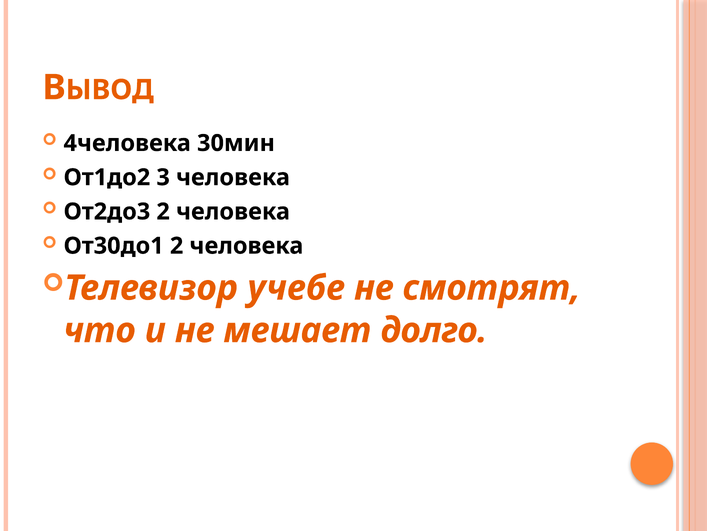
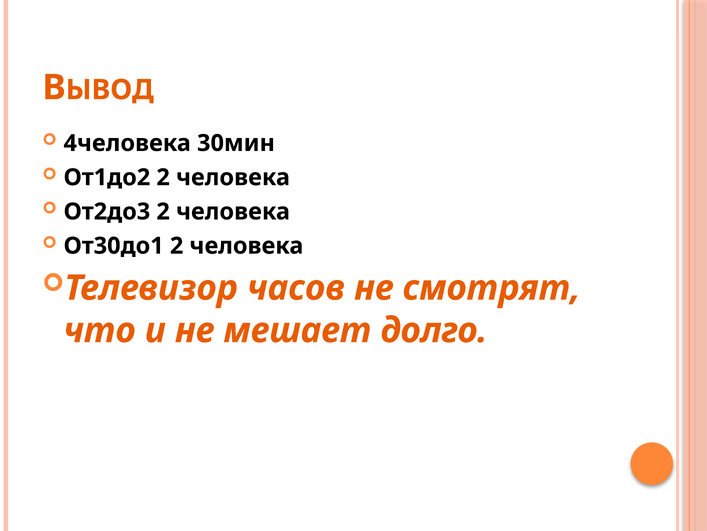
От1до2 3: 3 -> 2
учебе: учебе -> часов
